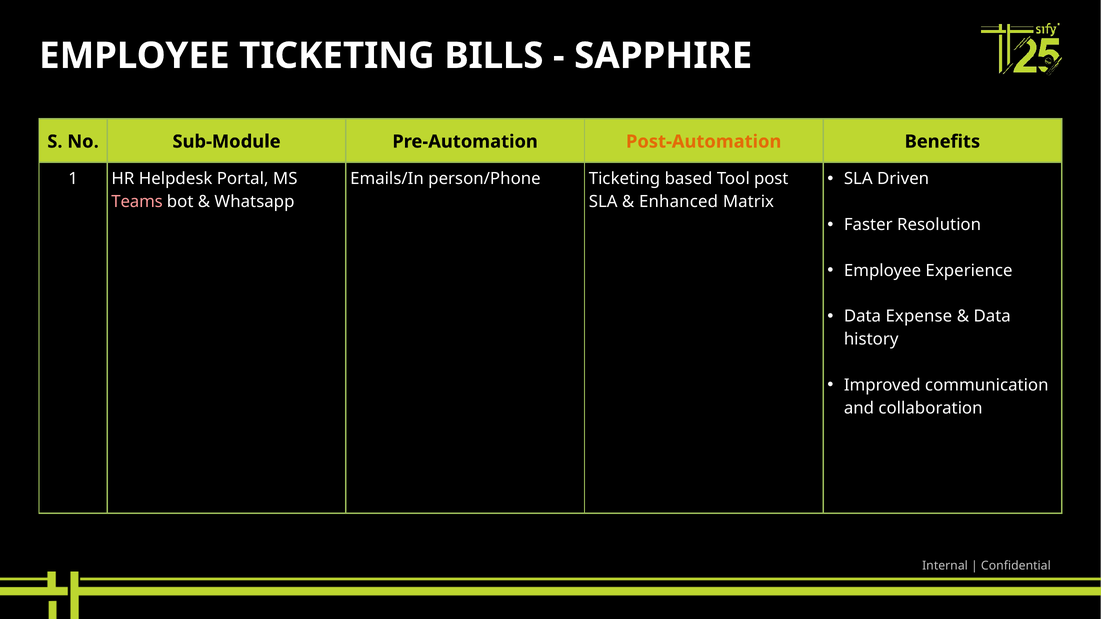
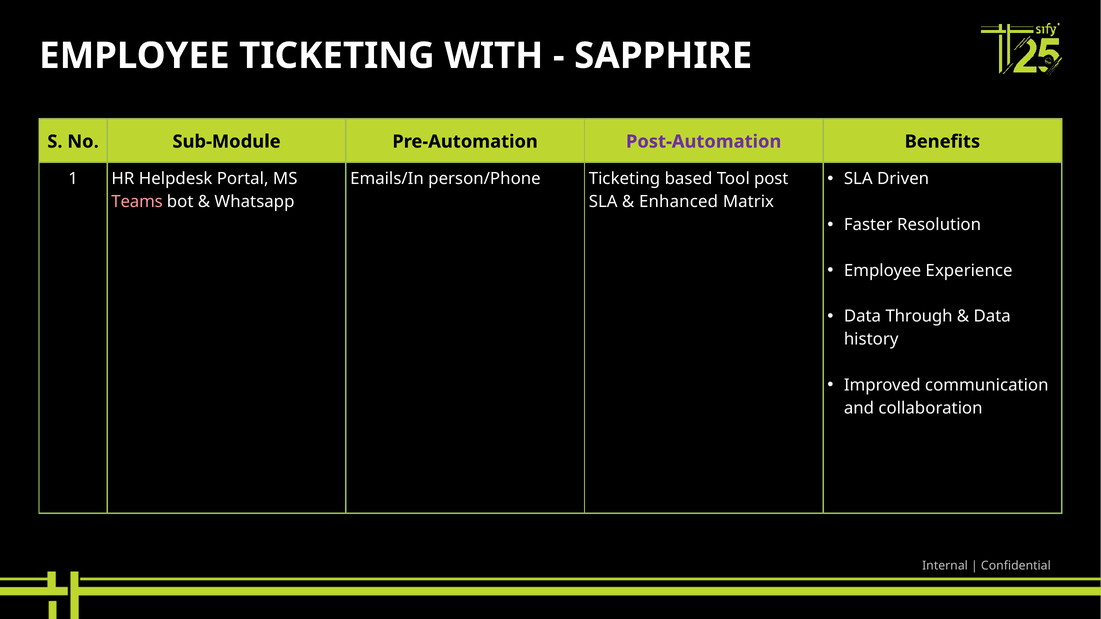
BILLS: BILLS -> WITH
Post-Automation colour: orange -> purple
Expense: Expense -> Through
